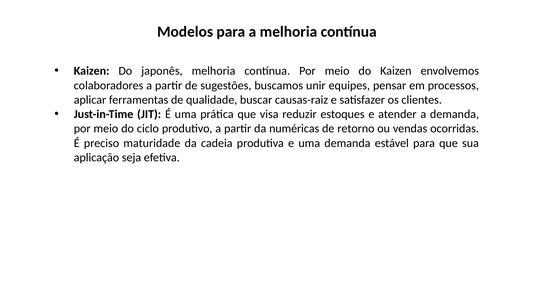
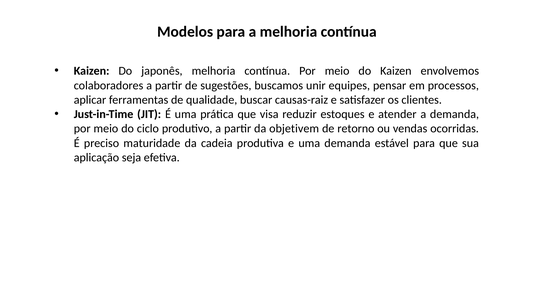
numéricas: numéricas -> objetivem
